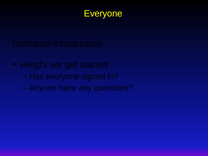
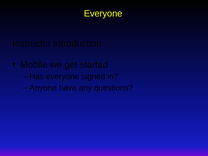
Height: Height -> Mobile
